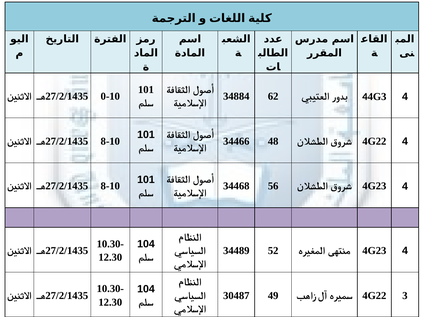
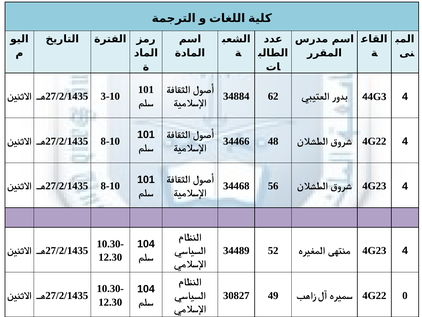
0-10: 0-10 -> 3-10
30487: 30487 -> 30827
3: 3 -> 0
